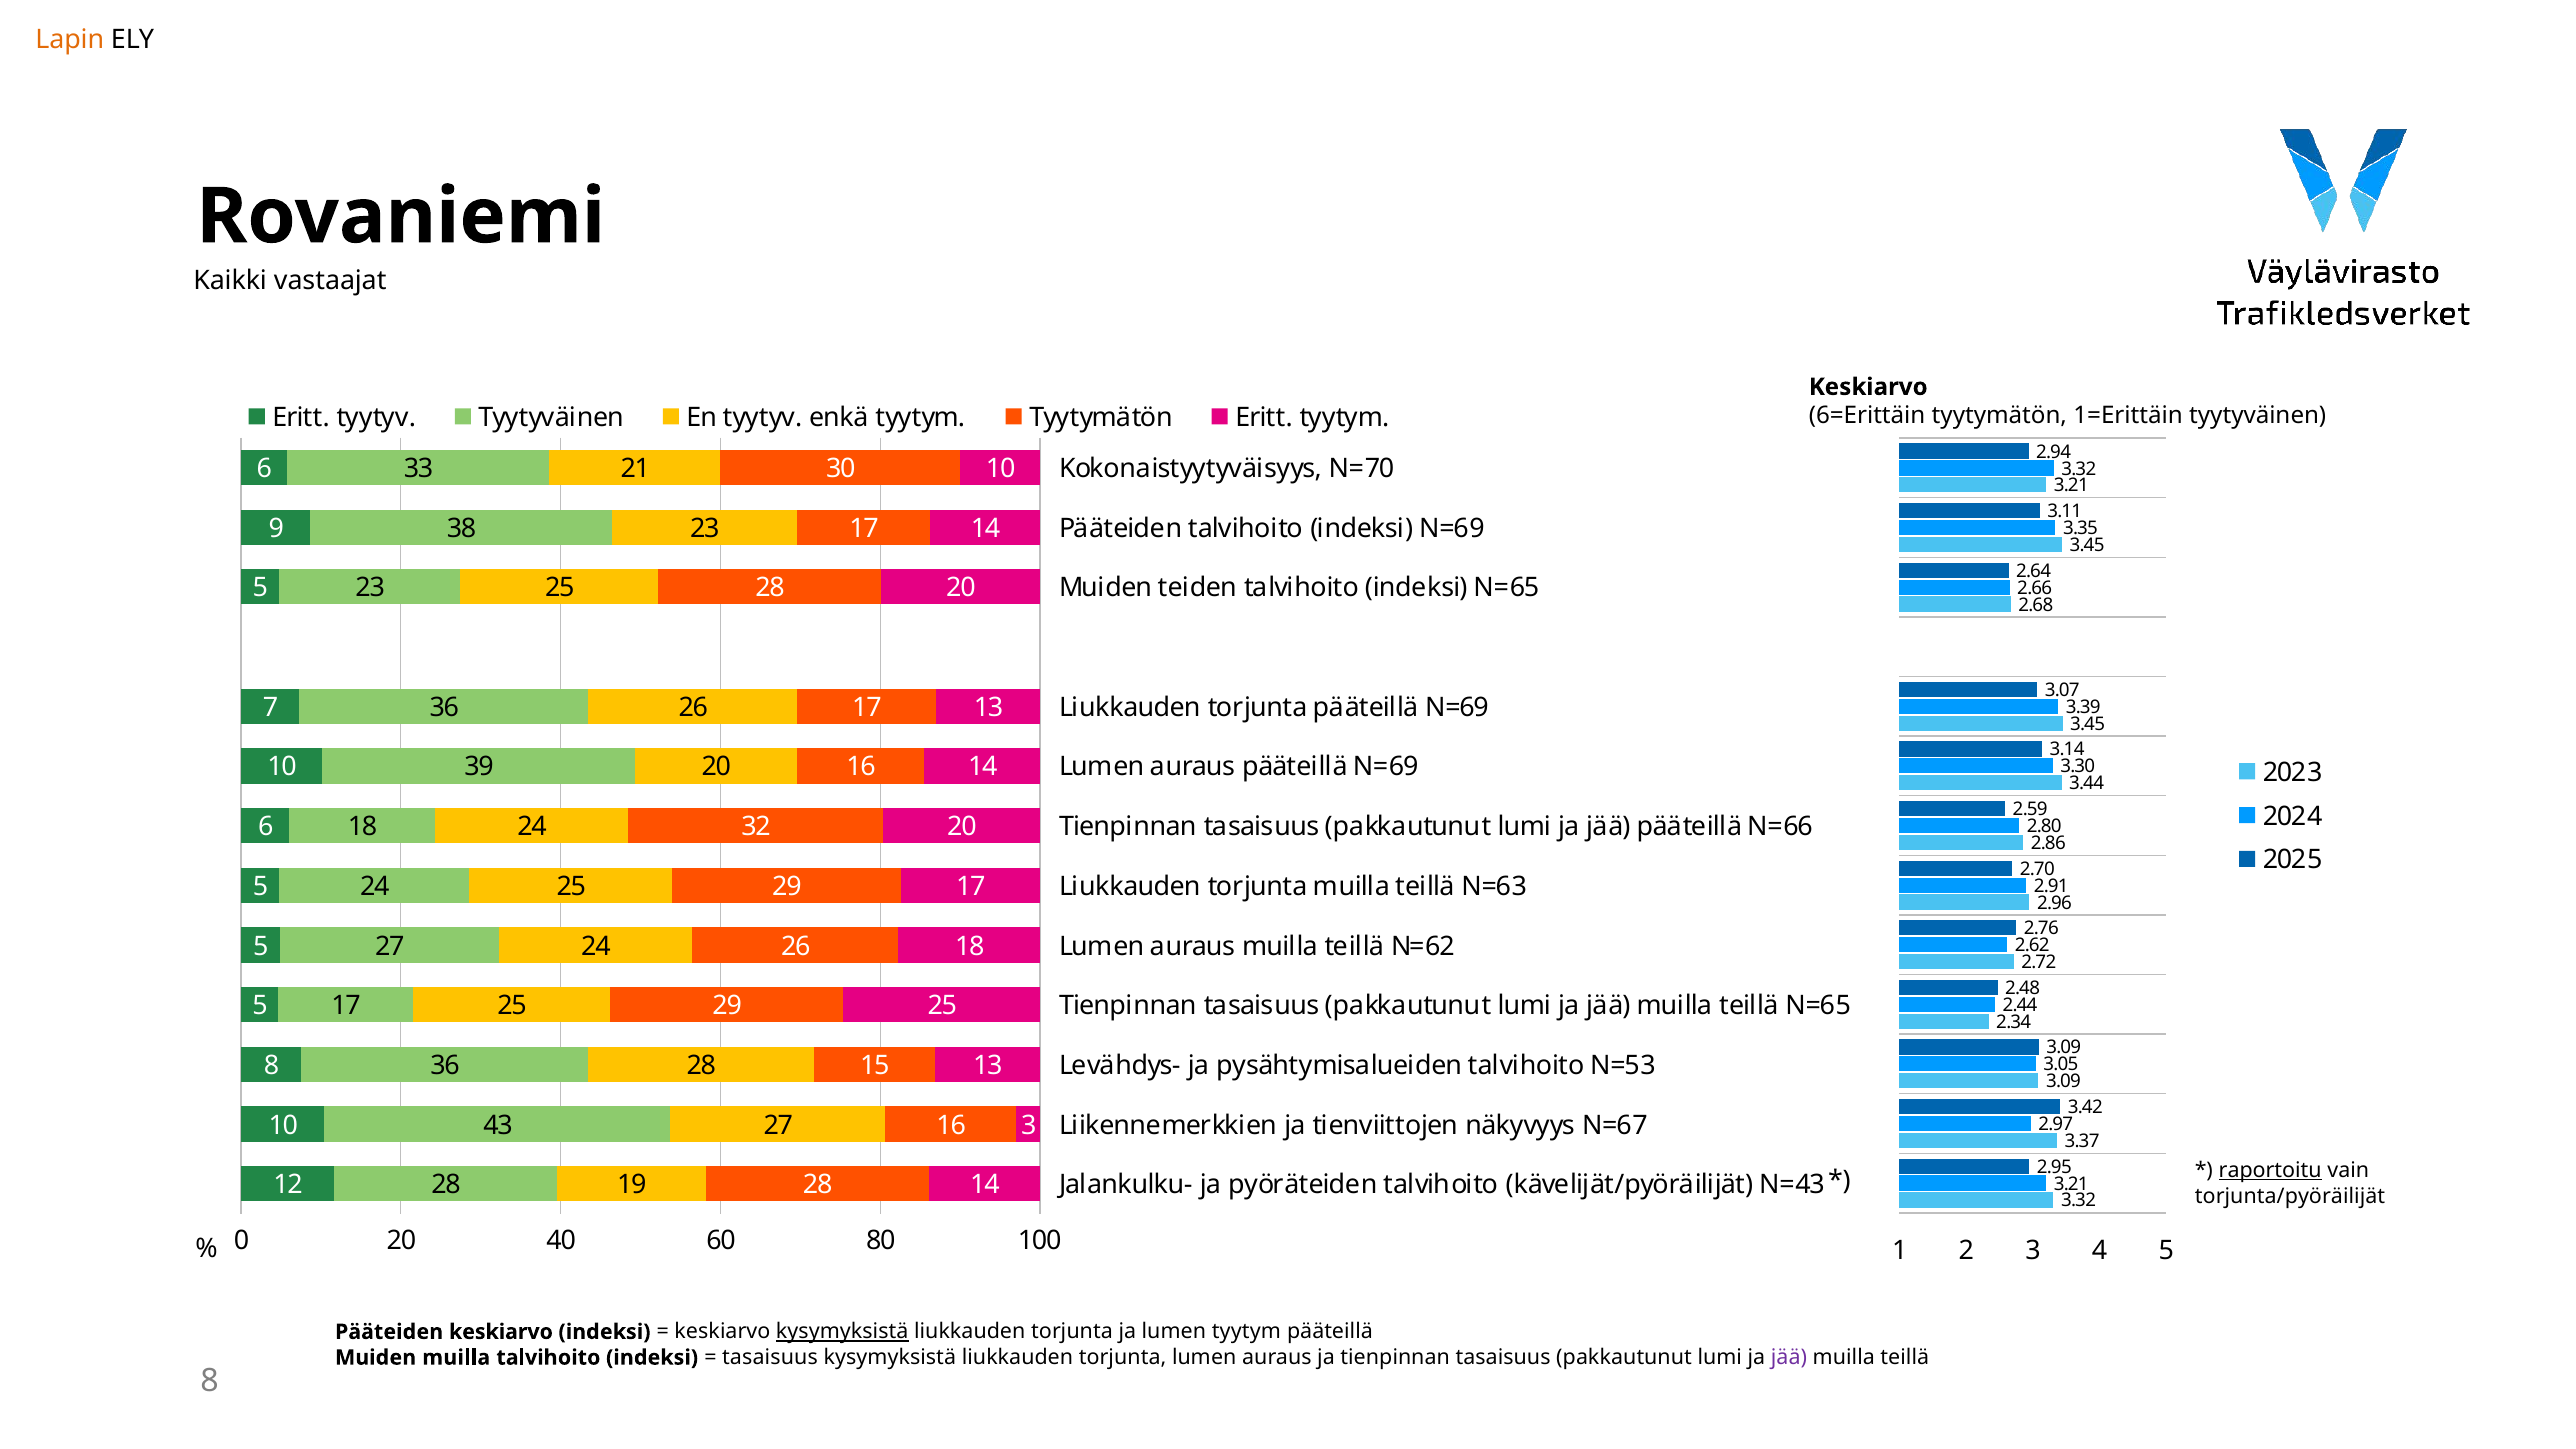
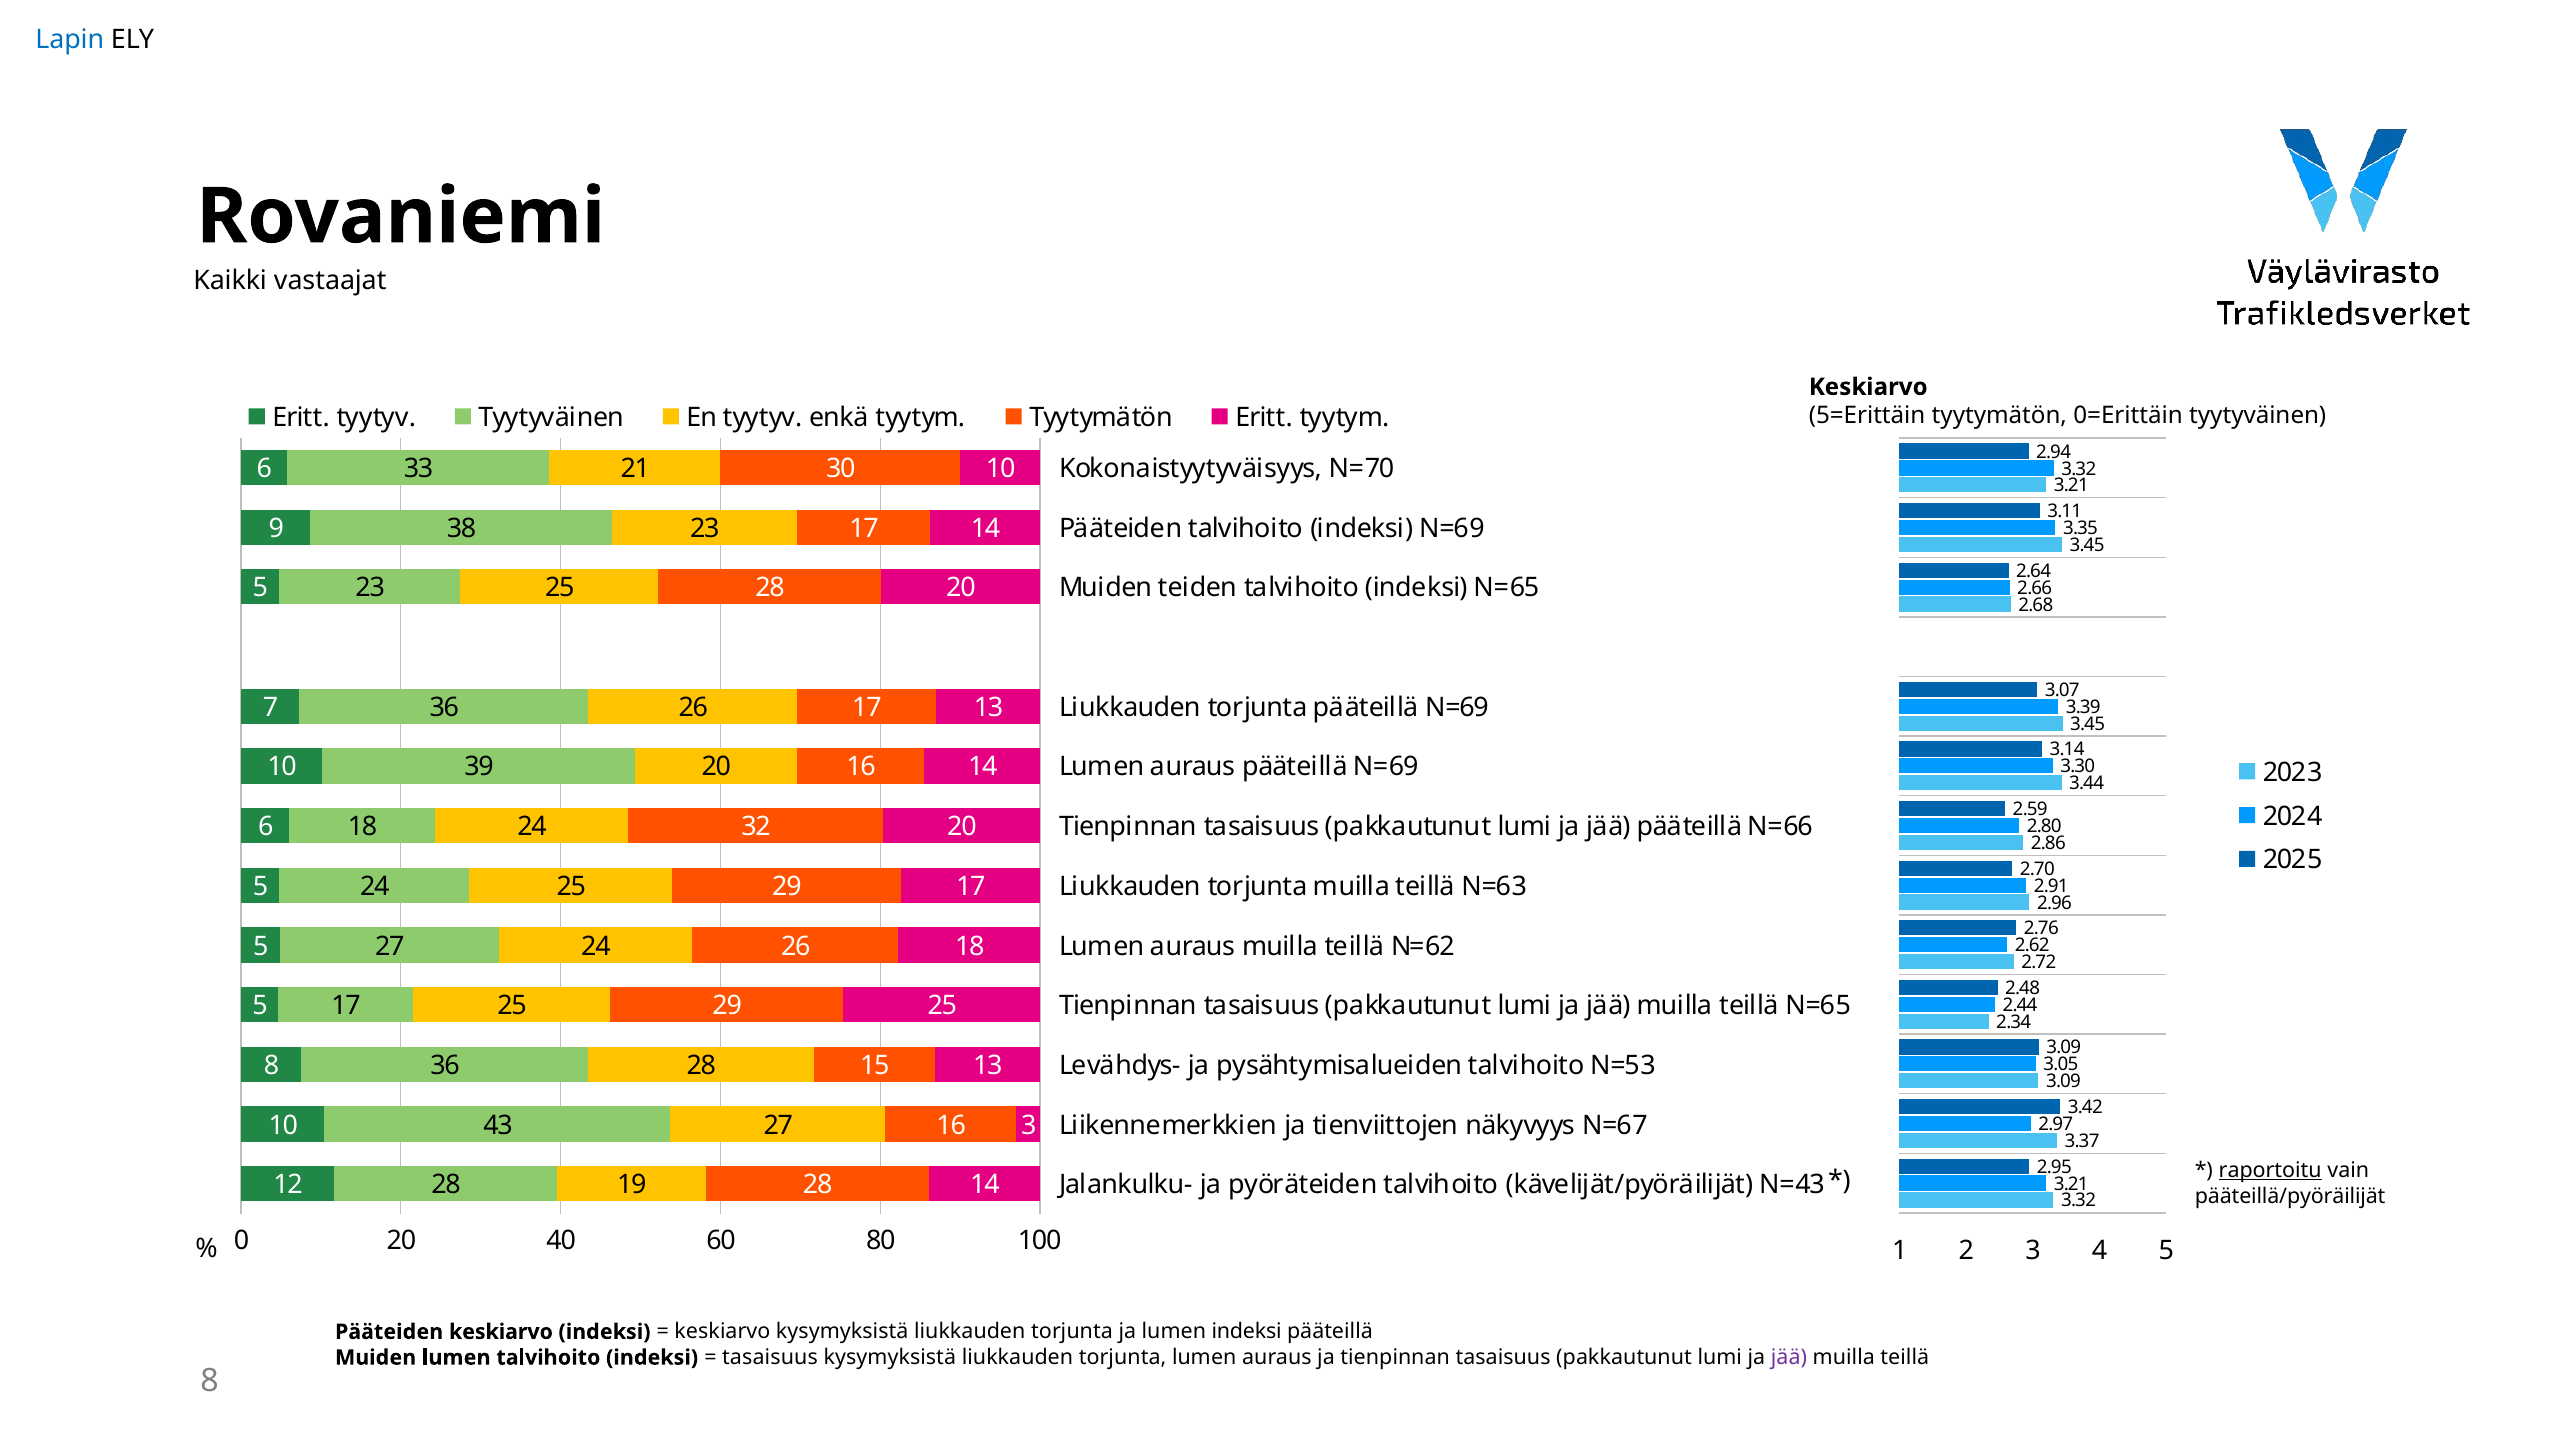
Lapin colour: orange -> blue
6=Erittäin: 6=Erittäin -> 5=Erittäin
1=Erittäin: 1=Erittäin -> 0=Erittäin
torjunta/pyöräilijät: torjunta/pyöräilijät -> pääteillä/pyöräilijät
kysymyksistä at (842, 1332) underline: present -> none
lumen tyytym: tyytym -> indeksi
Muiden muilla: muilla -> lumen
